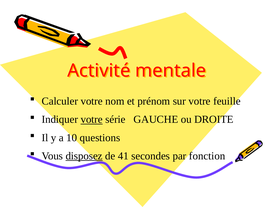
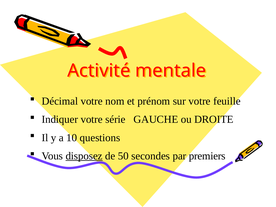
Calculer: Calculer -> Décimal
votre at (92, 119) underline: present -> none
41: 41 -> 50
fonction: fonction -> premiers
